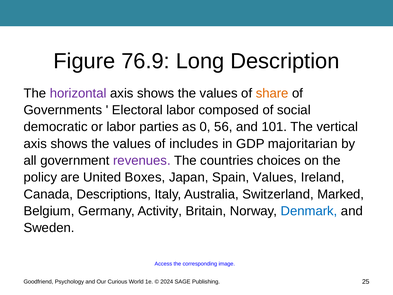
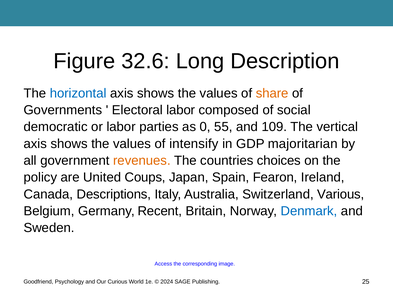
76.9: 76.9 -> 32.6
horizontal colour: purple -> blue
56: 56 -> 55
101: 101 -> 109
includes: includes -> intensify
revenues colour: purple -> orange
Boxes: Boxes -> Coups
Spain Values: Values -> Fearon
Marked: Marked -> Various
Activity: Activity -> Recent
